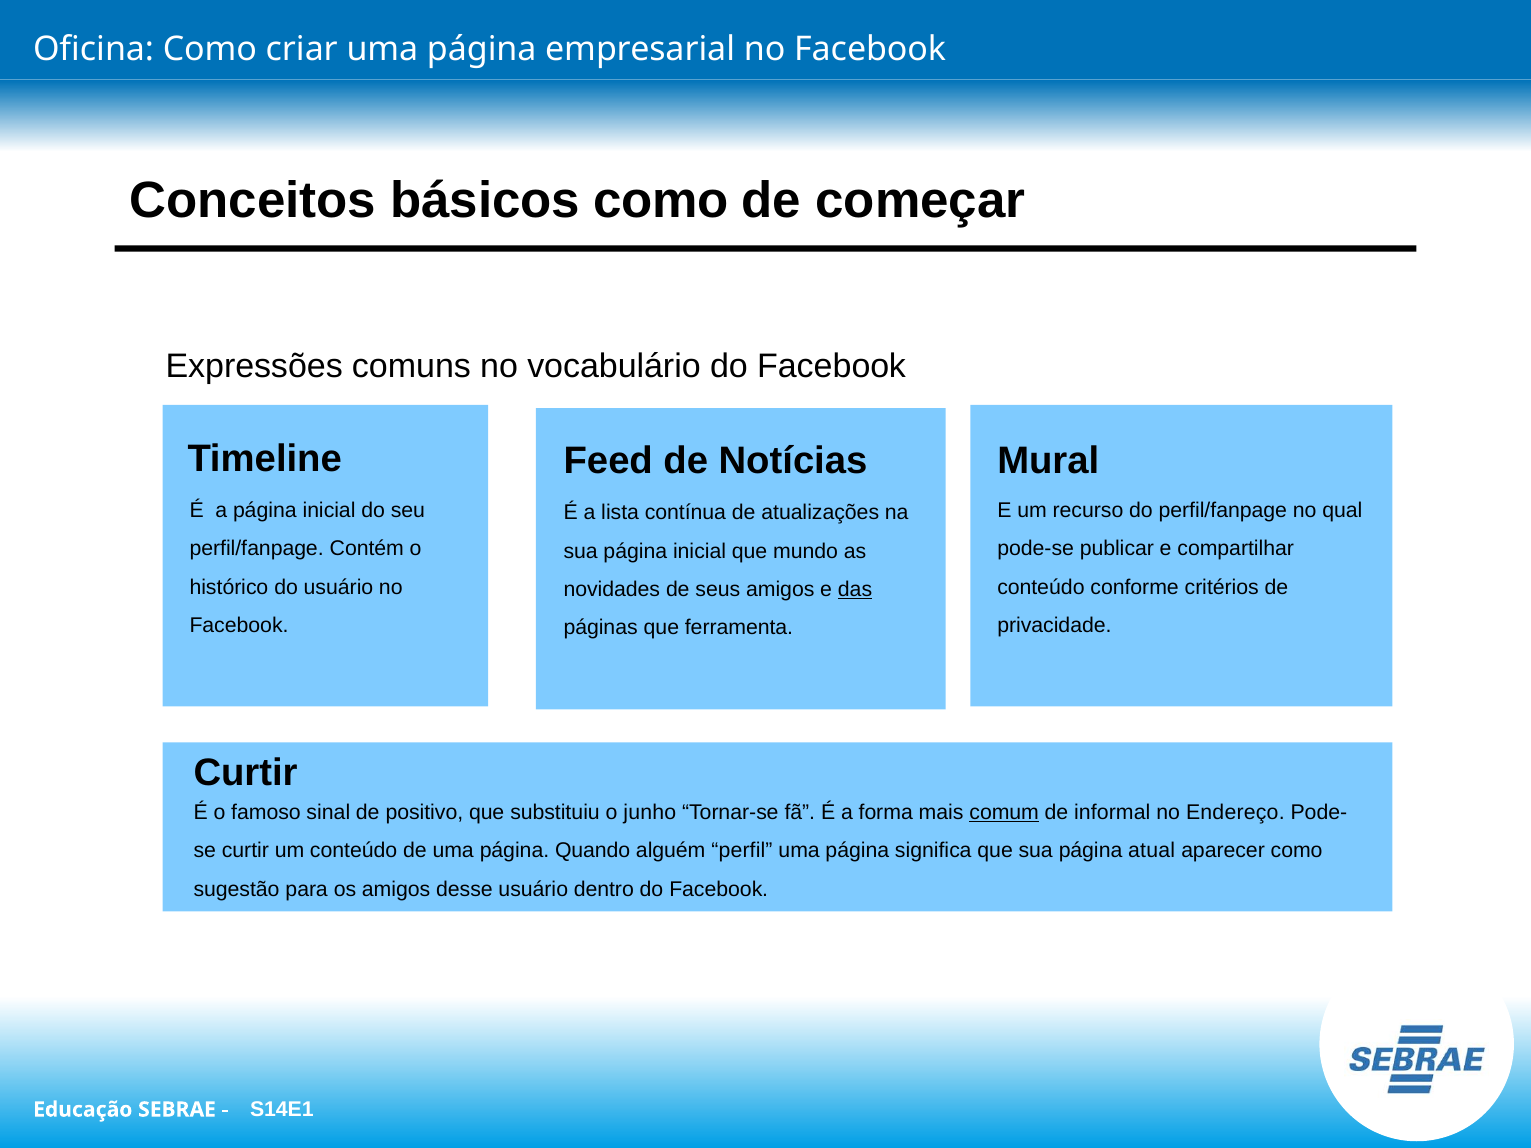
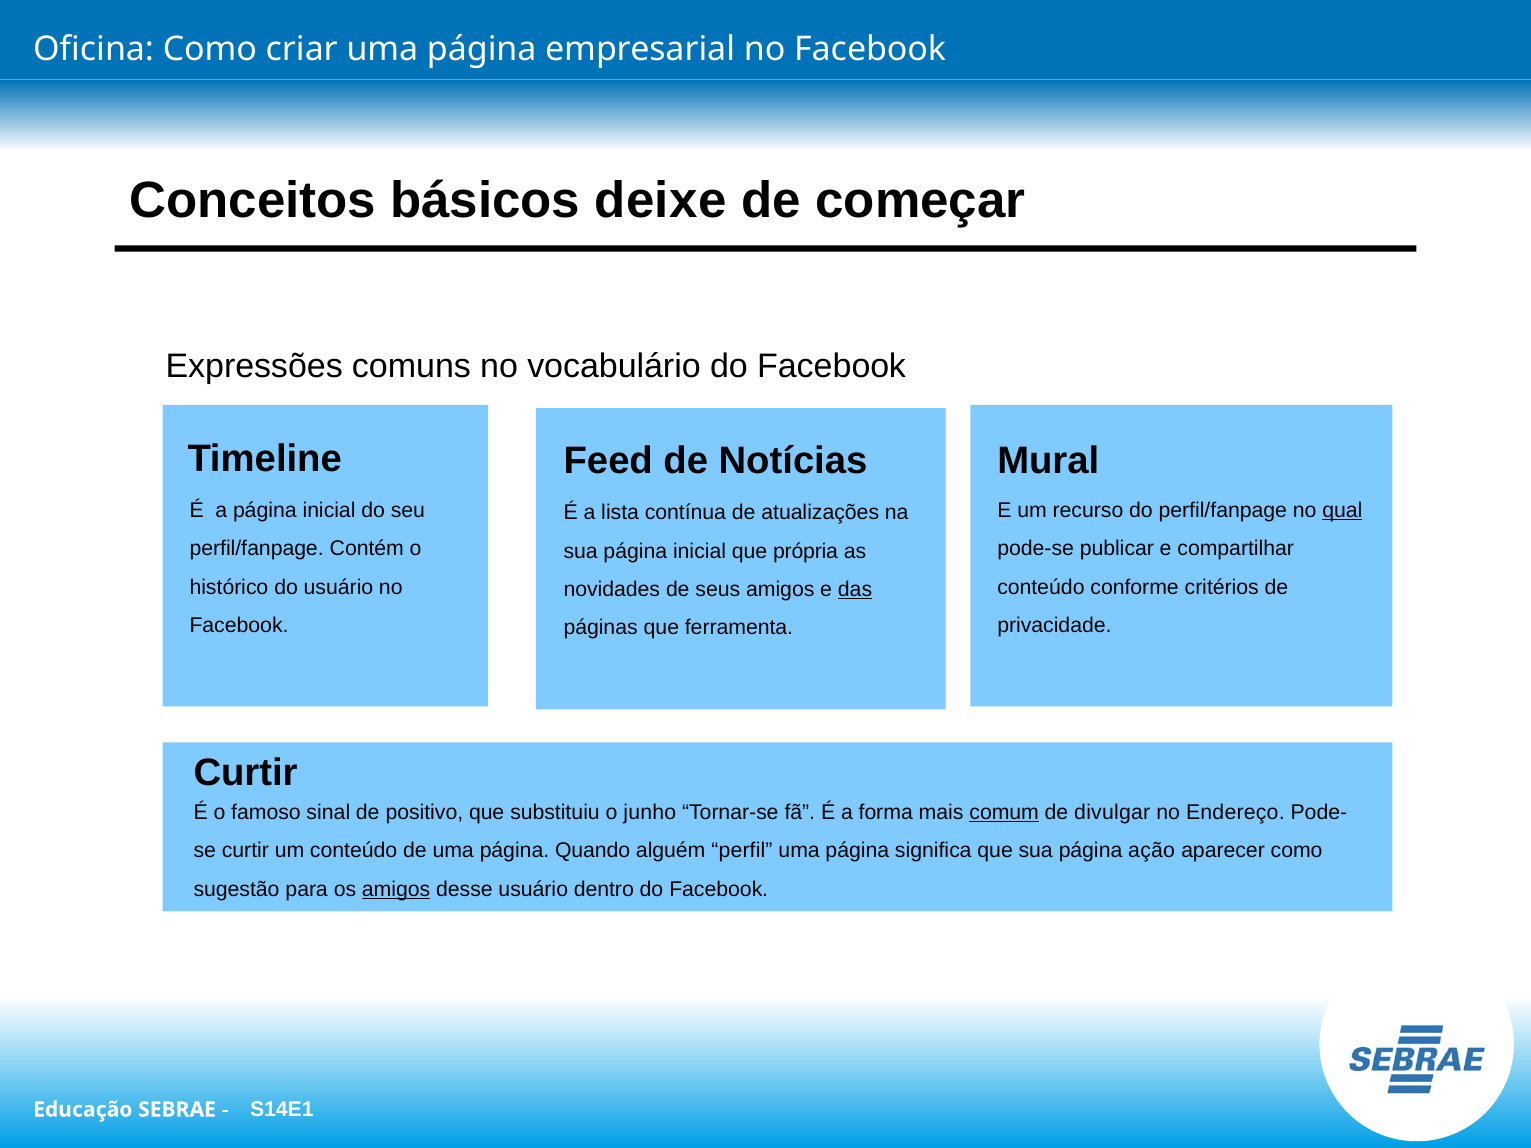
básicos como: como -> deixe
qual underline: none -> present
mundo: mundo -> própria
informal: informal -> divulgar
atual: atual -> ação
amigos at (396, 889) underline: none -> present
